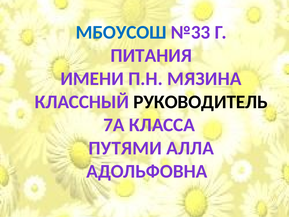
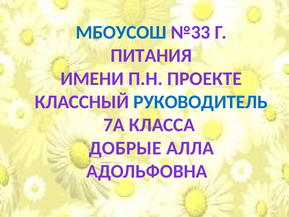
МЯЗИНА: МЯЗИНА -> ПРОЕКТЕ
РУКОВОДИТЕЛЬ colour: black -> blue
ПУТЯМИ: ПУТЯМИ -> ДОБРЫЕ
